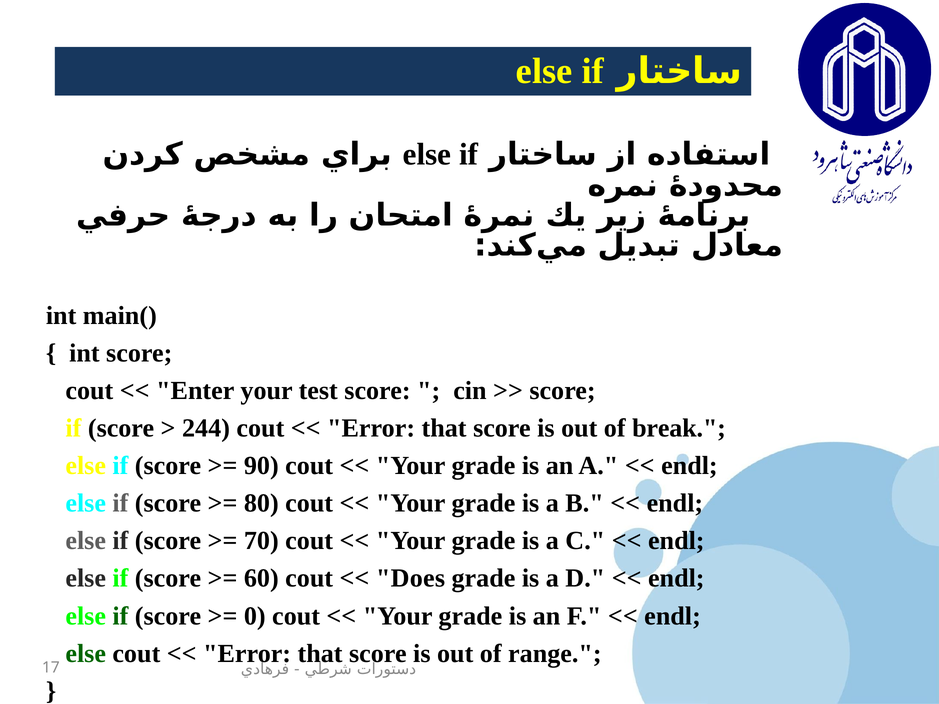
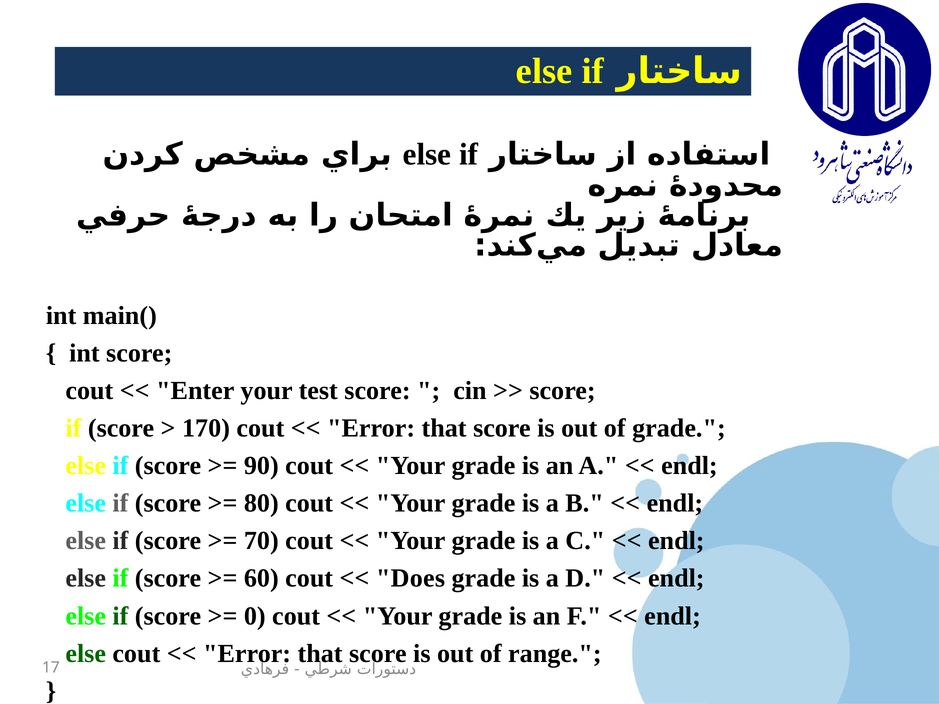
244: 244 -> 170
of break: break -> grade
